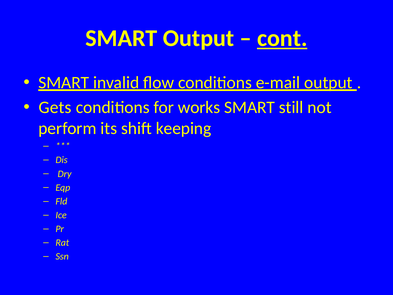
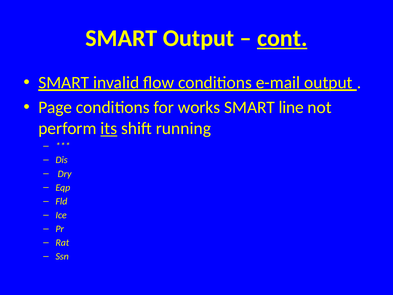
Gets: Gets -> Page
still: still -> line
its underline: none -> present
keeping: keeping -> running
